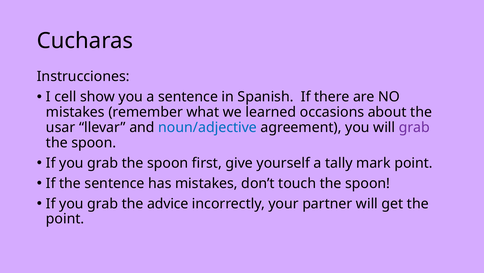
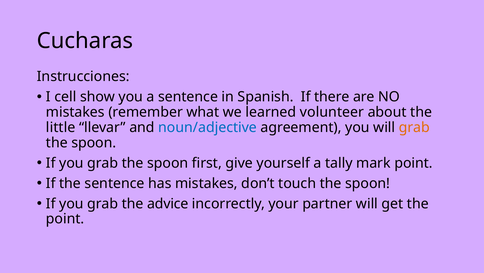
occasions: occasions -> volunteer
usar: usar -> little
grab at (414, 127) colour: purple -> orange
